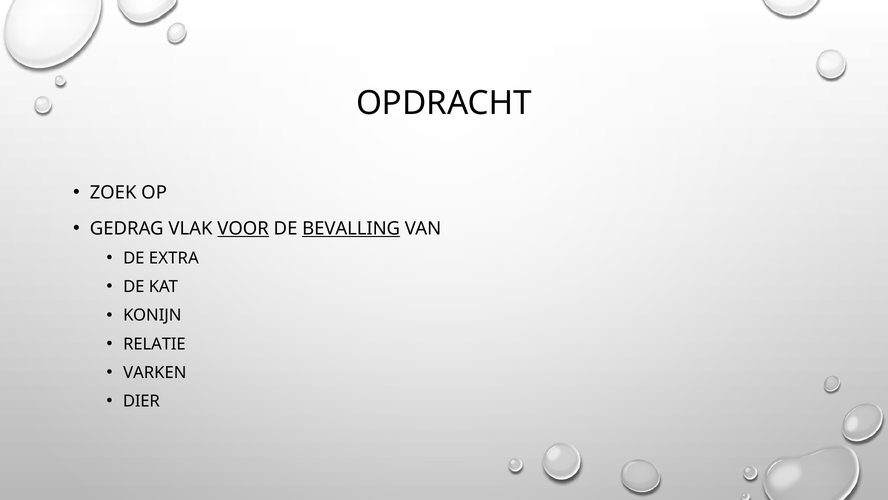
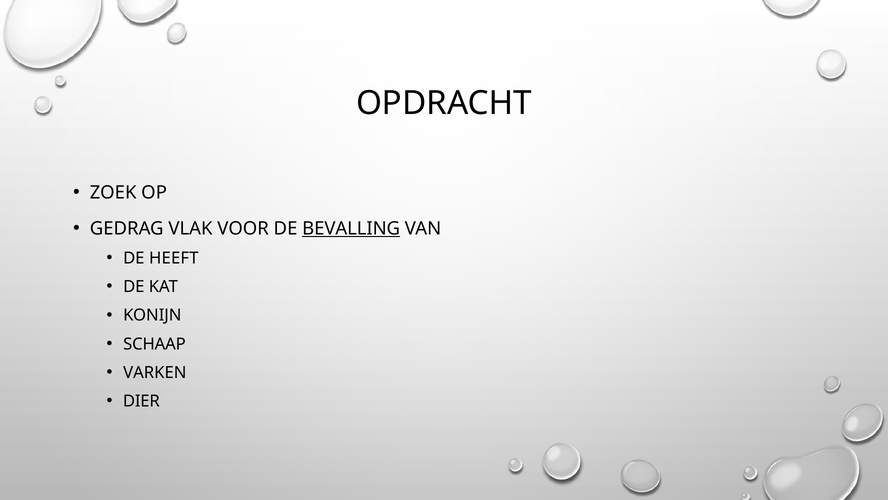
VOOR underline: present -> none
EXTRA: EXTRA -> HEEFT
RELATIE: RELATIE -> SCHAAP
